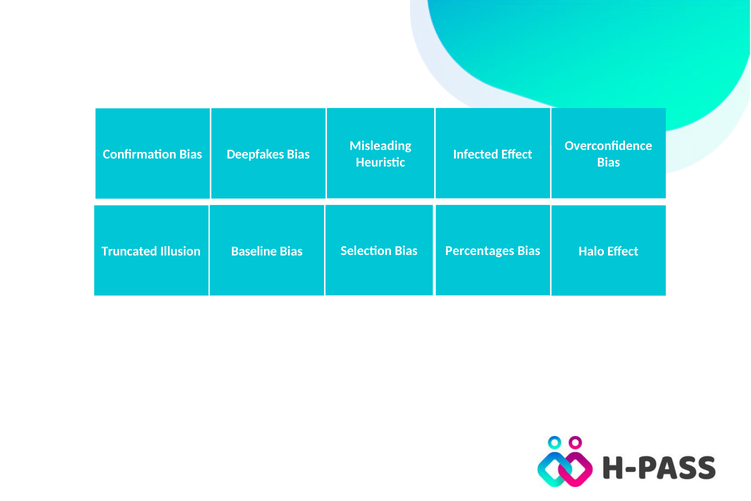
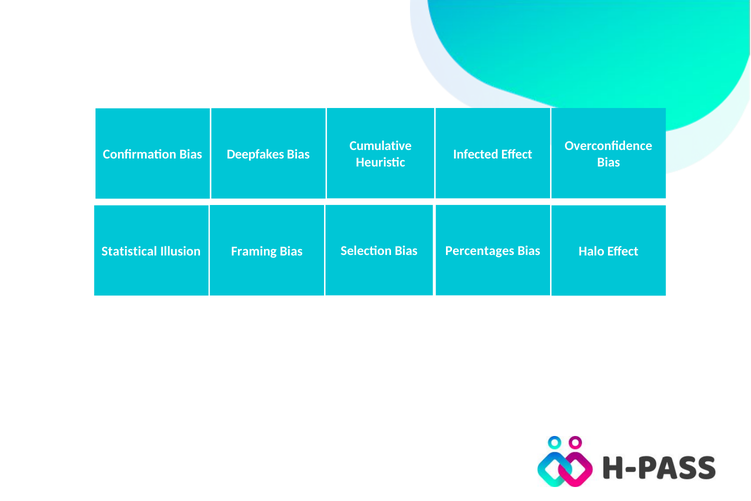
Misleading: Misleading -> Cumulative
Truncated: Truncated -> Statistical
Baseline: Baseline -> Framing
